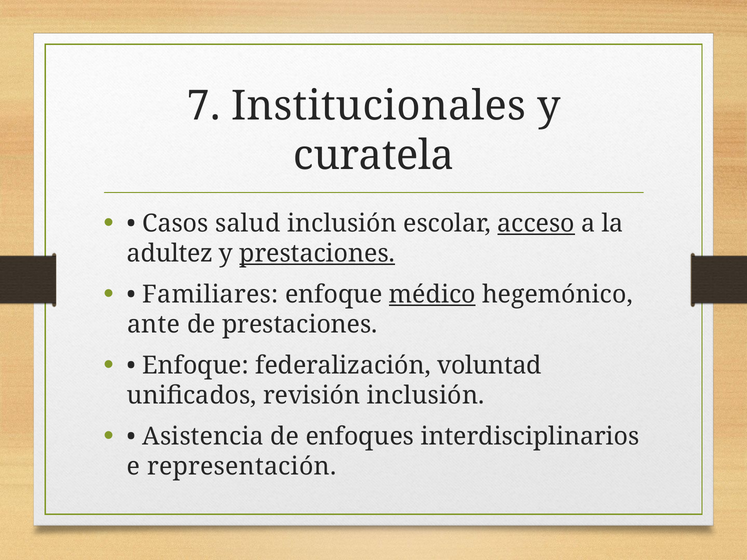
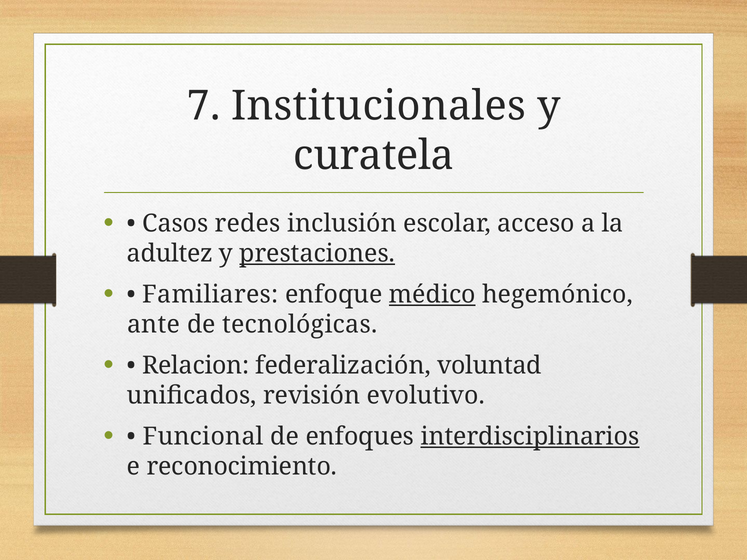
salud: salud -> redes
acceso underline: present -> none
de prestaciones: prestaciones -> tecnológicas
Enfoque at (196, 366): Enfoque -> Relacion
revisión inclusión: inclusión -> evolutivo
Asistencia: Asistencia -> Funcional
interdisciplinarios underline: none -> present
representación: representación -> reconocimiento
